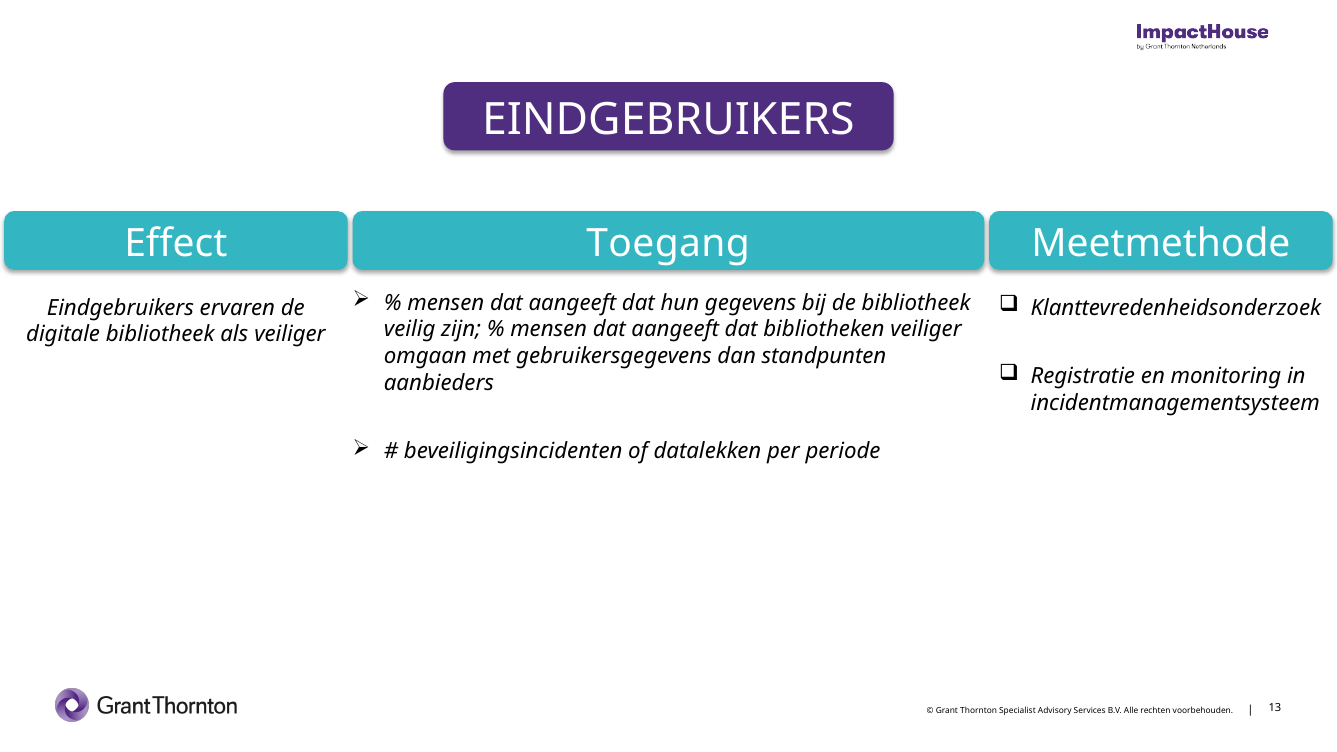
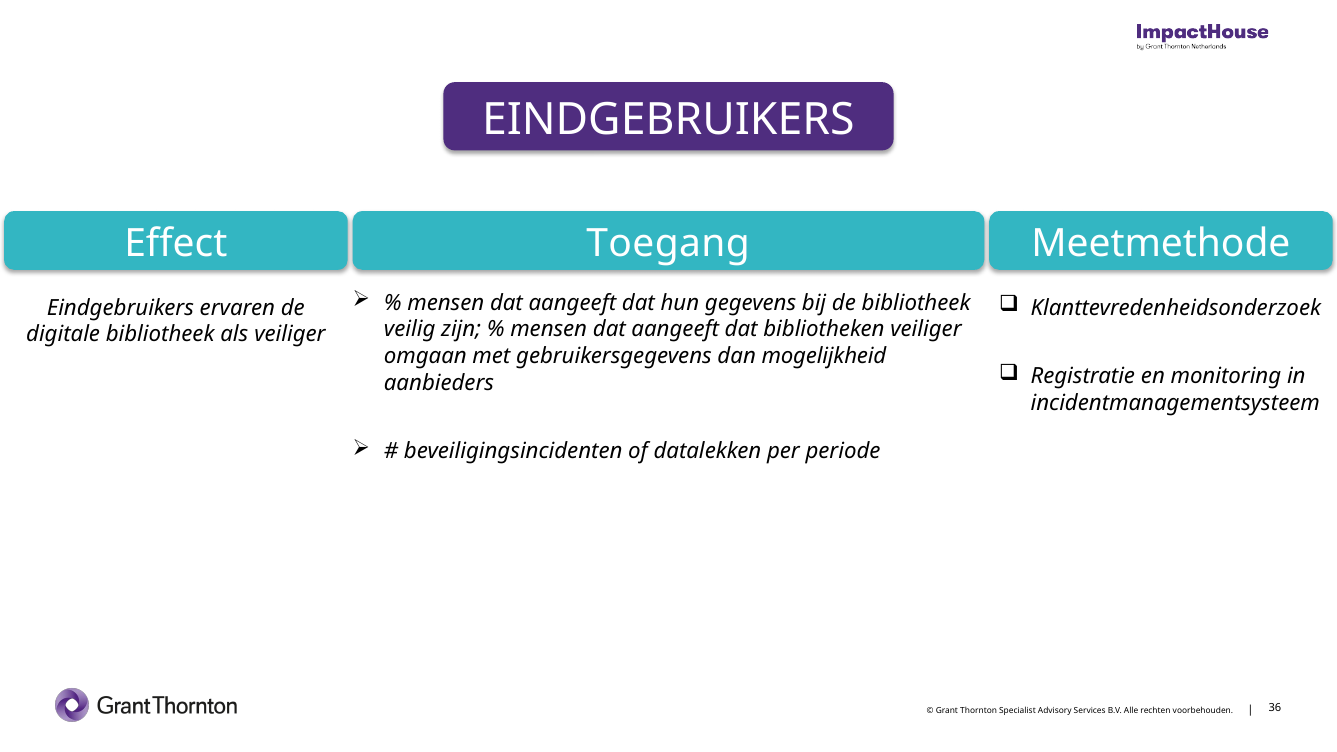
standpunten: standpunten -> mogelijkheid
13: 13 -> 36
